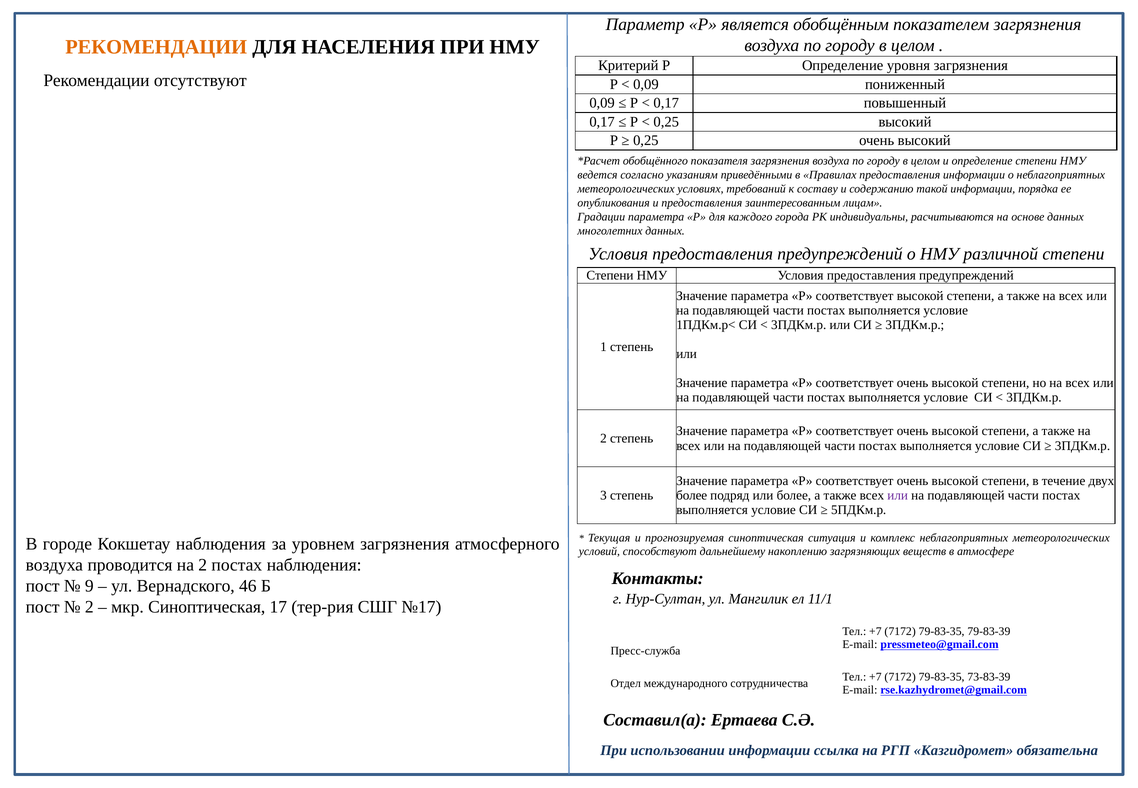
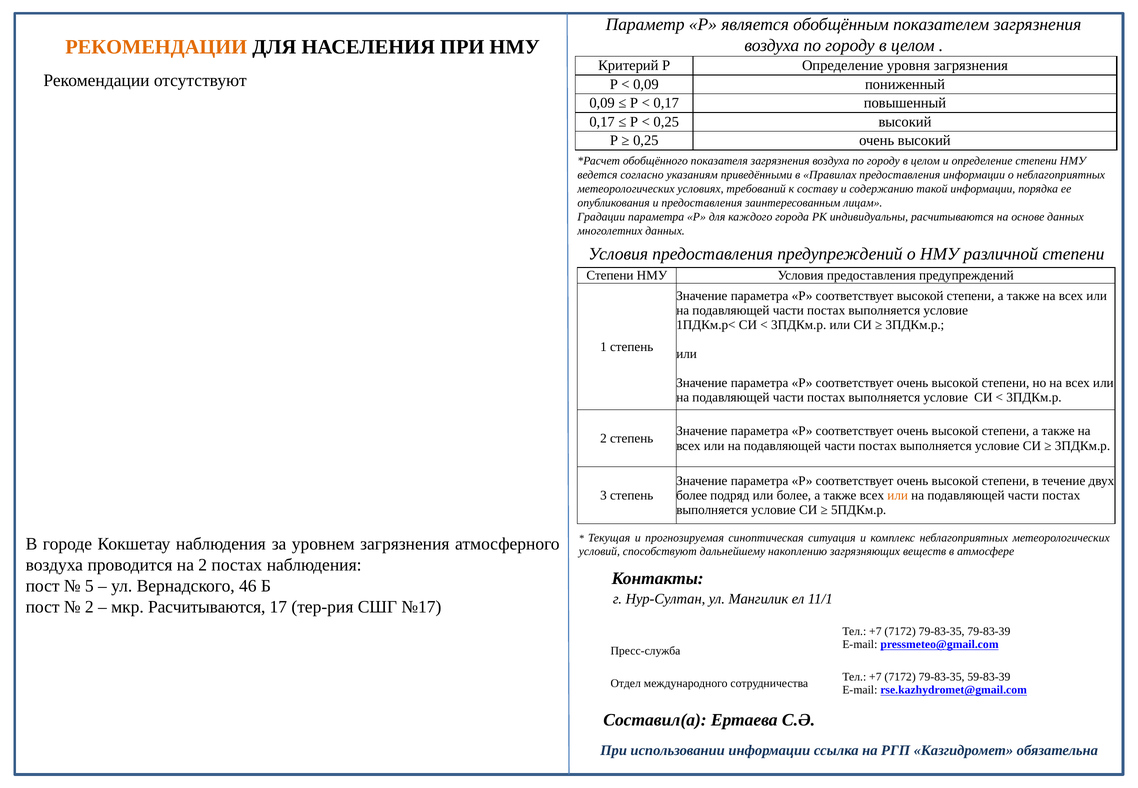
или at (898, 495) colour: purple -> orange
9: 9 -> 5
мкр Синоптическая: Синоптическая -> Расчитываются
73-83-39: 73-83-39 -> 59-83-39
